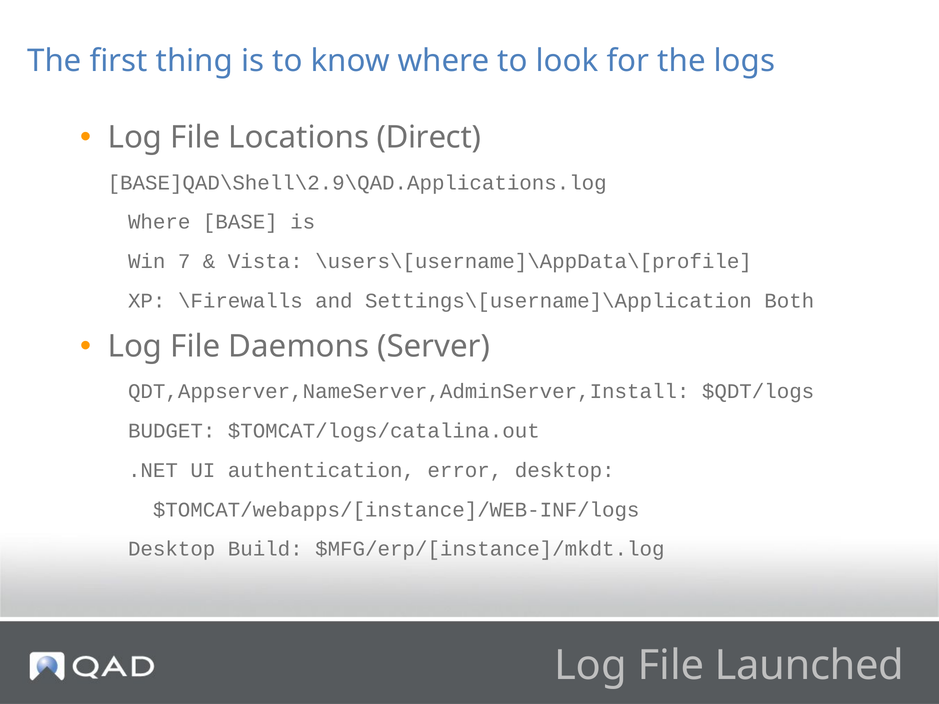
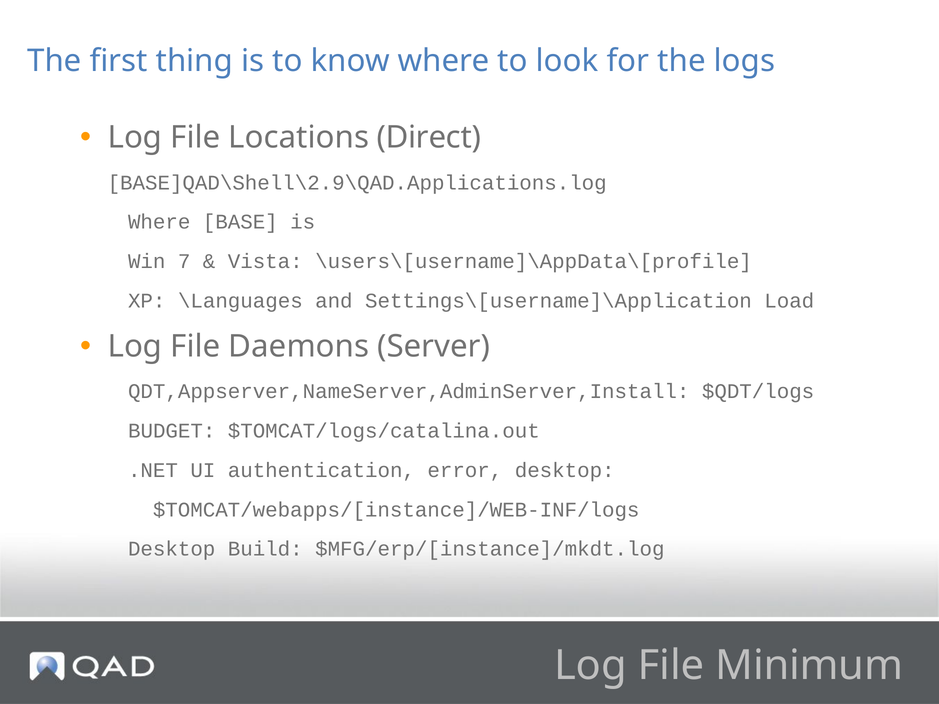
\Firewalls: \Firewalls -> \Languages
Both: Both -> Load
Launched: Launched -> Minimum
